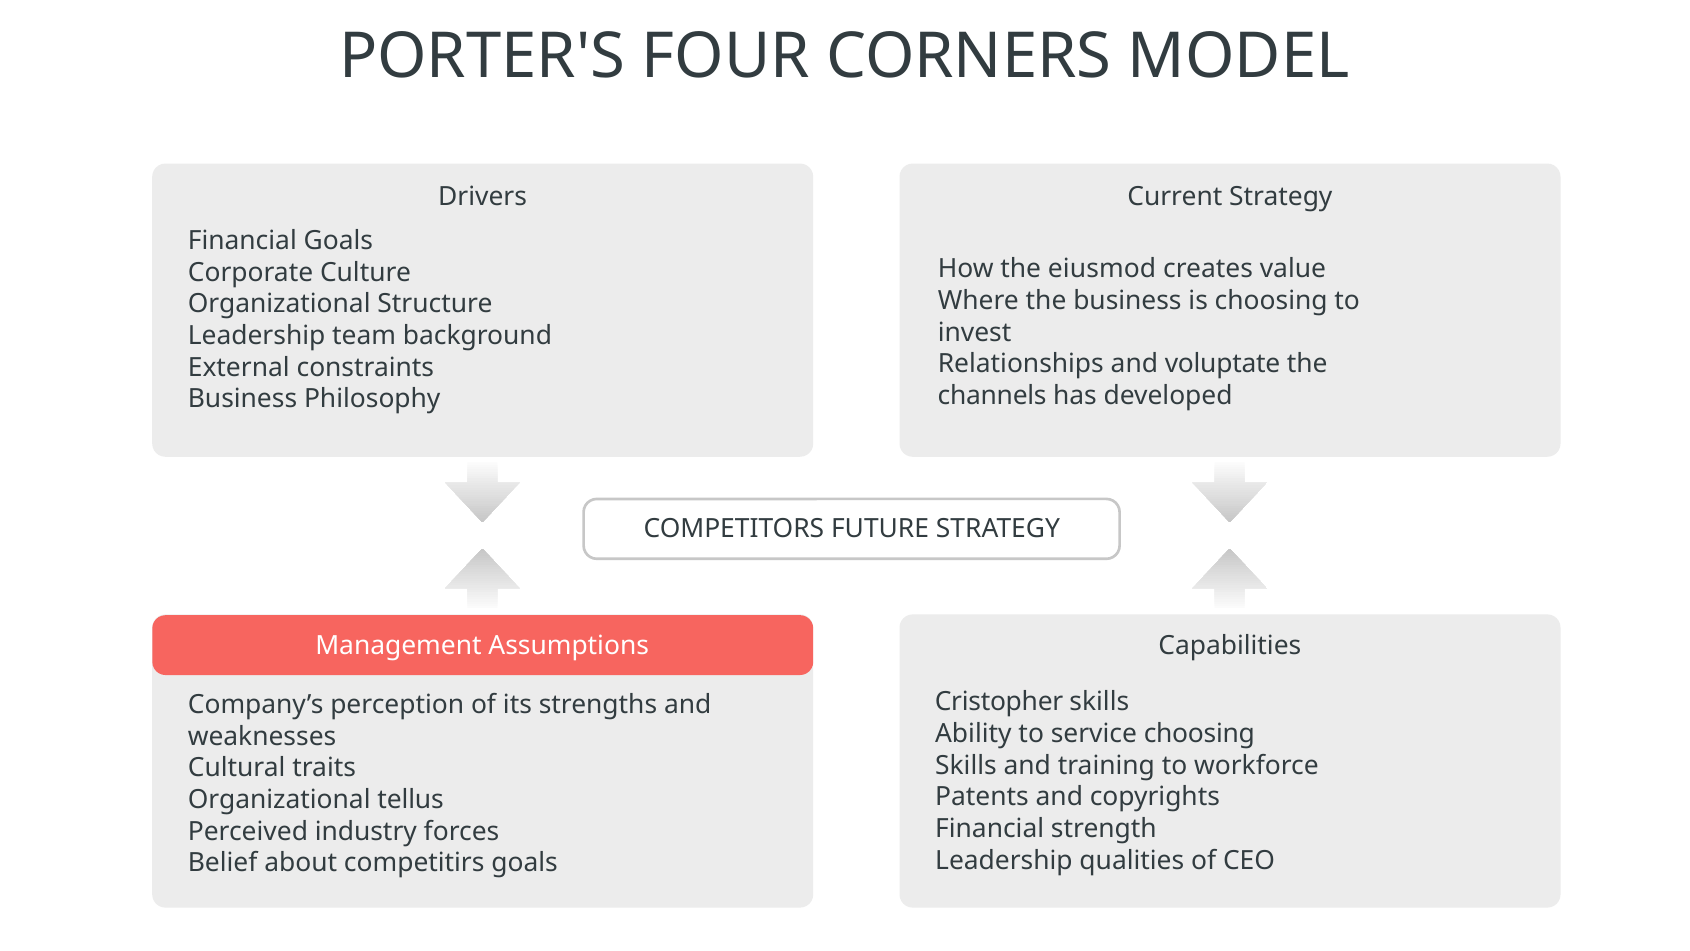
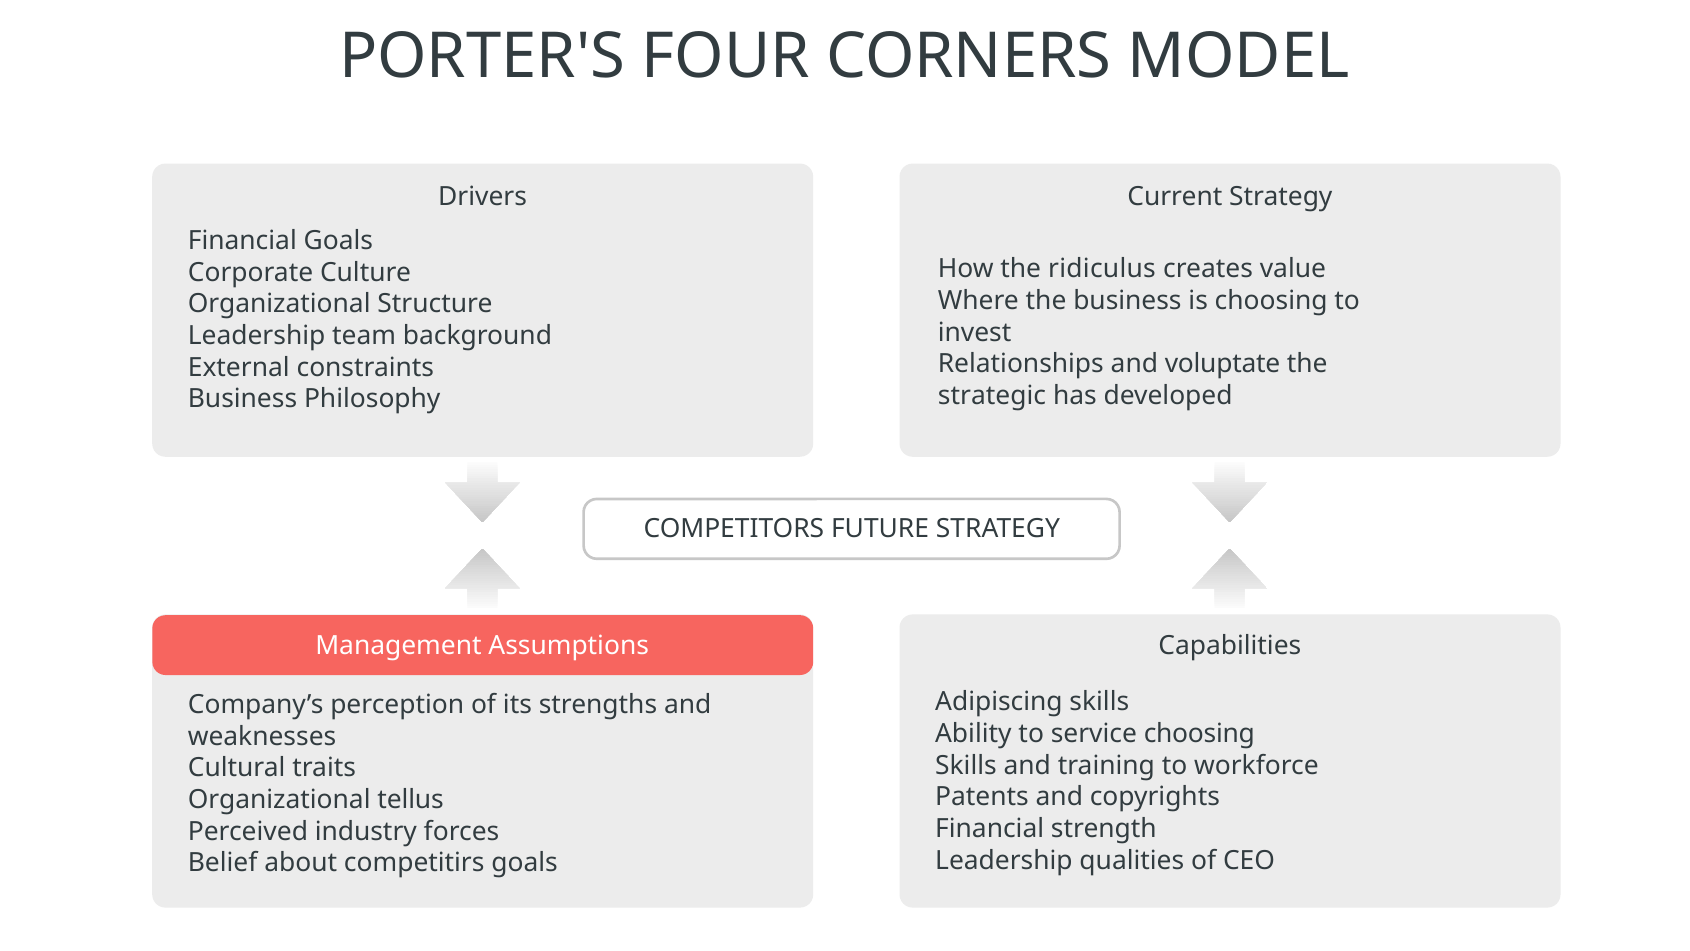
eiusmod: eiusmod -> ridiculus
channels: channels -> strategic
Cristopher: Cristopher -> Adipiscing
